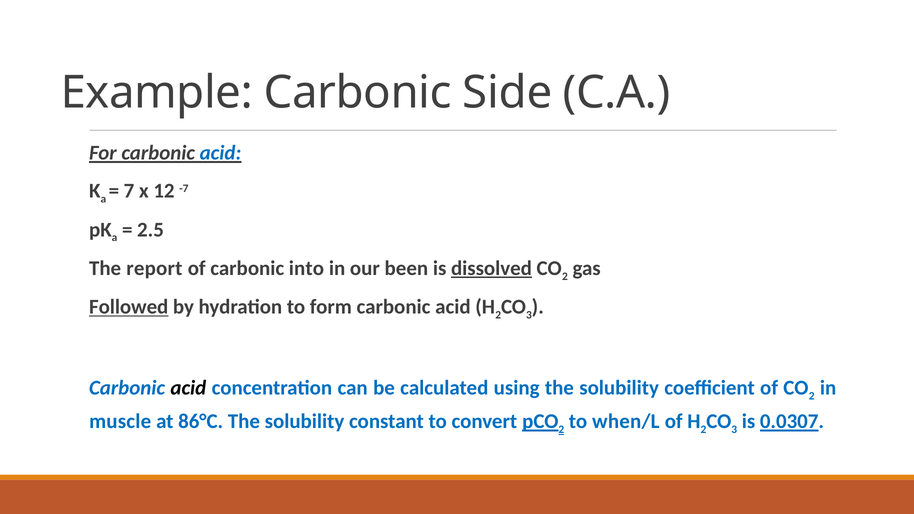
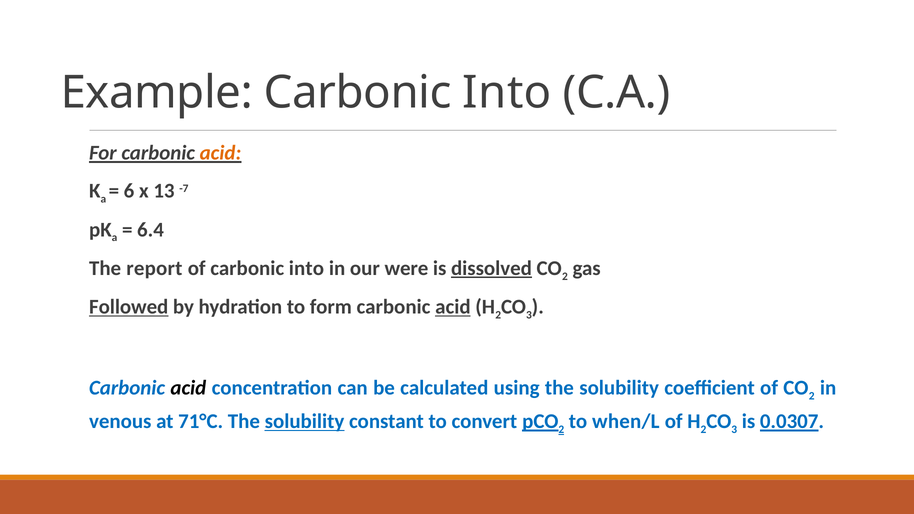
Example Carbonic Side: Side -> Into
acid at (220, 153) colour: blue -> orange
7: 7 -> 6
12: 12 -> 13
2.5: 2.5 -> 6.4
been: been -> were
acid at (453, 307) underline: none -> present
muscle: muscle -> venous
86°C: 86°C -> 71°C
solubility at (305, 422) underline: none -> present
